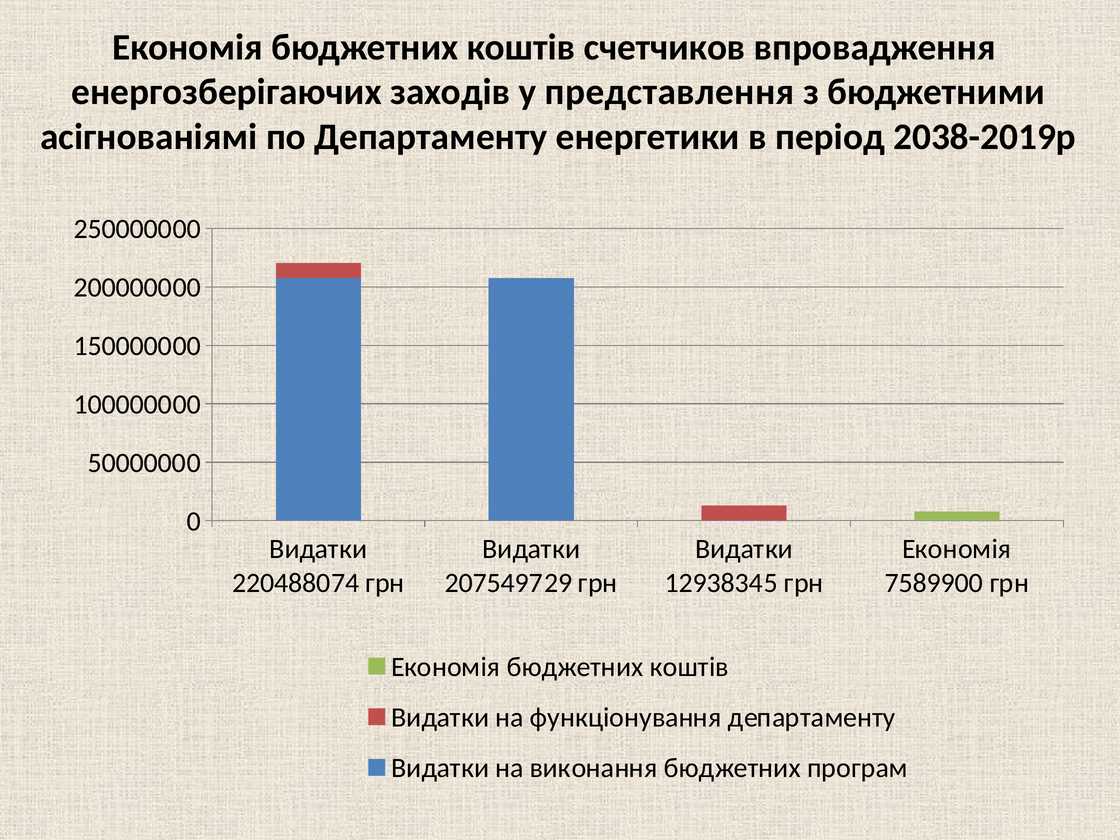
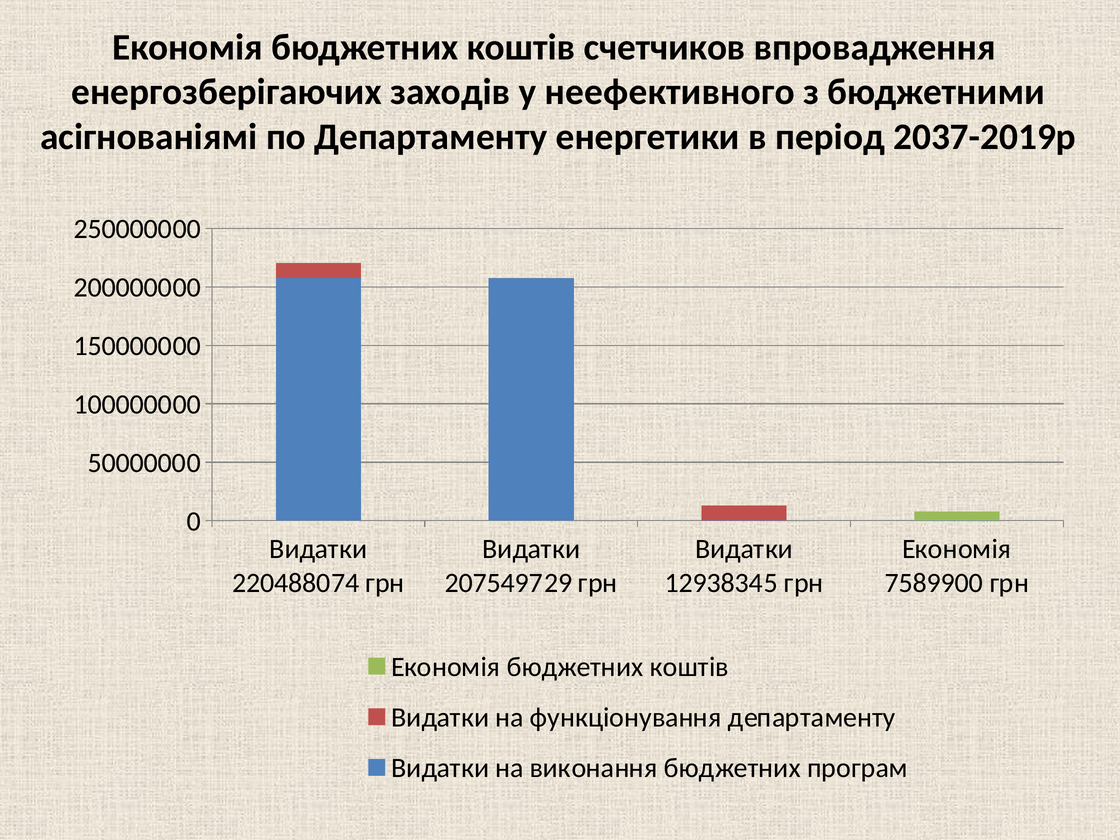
представлення: представлення -> неефективного
2038-2019р: 2038-2019р -> 2037-2019р
